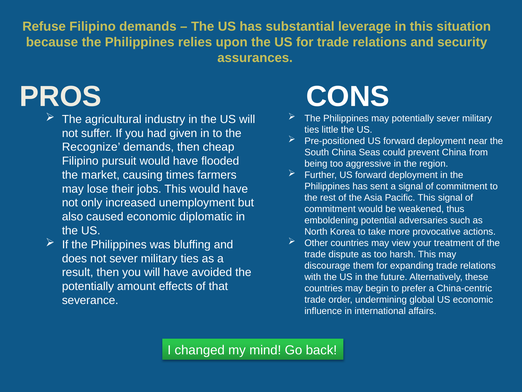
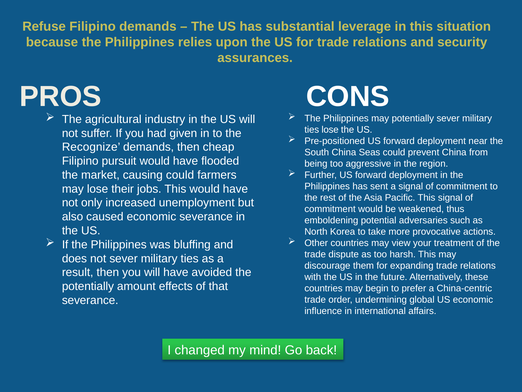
ties little: little -> lose
causing times: times -> could
economic diplomatic: diplomatic -> severance
